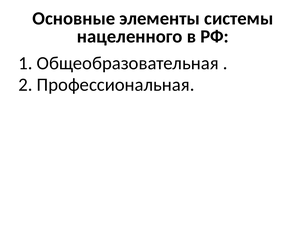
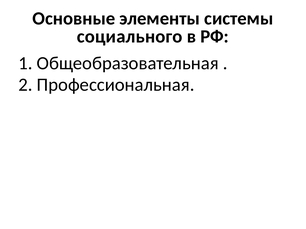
нацеленного: нацеленного -> социального
